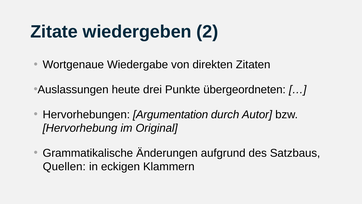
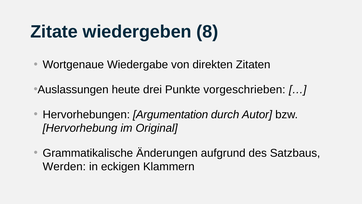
2: 2 -> 8
übergeordneten: übergeordneten -> vorgeschrieben
Quellen: Quellen -> Werden
